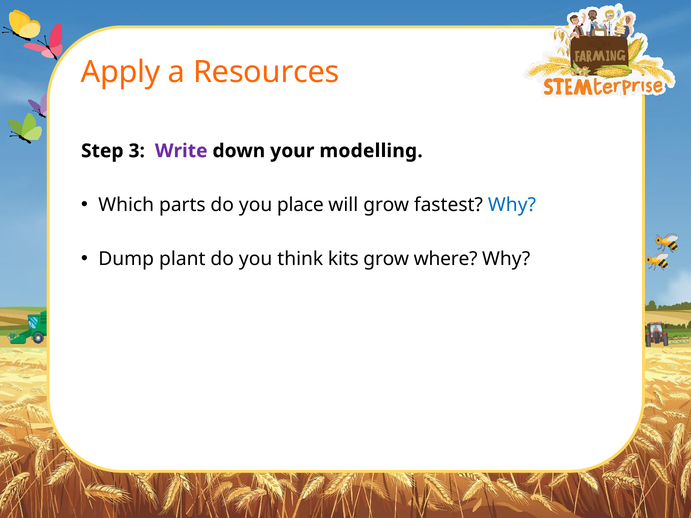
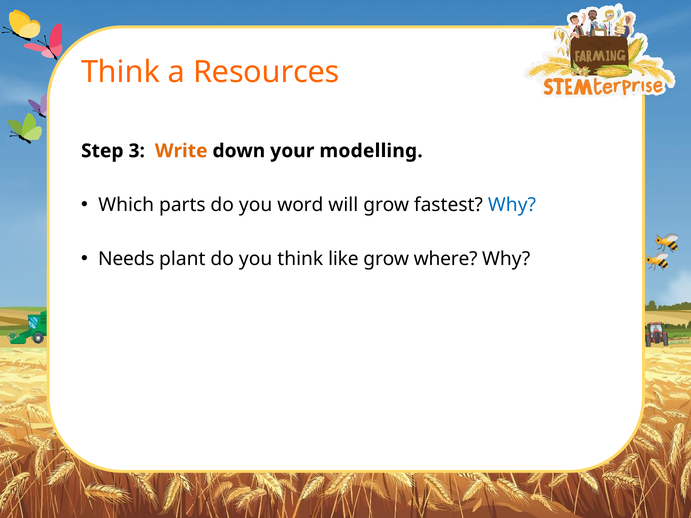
Apply at (121, 72): Apply -> Think
Write colour: purple -> orange
place: place -> word
Dump: Dump -> Needs
kits: kits -> like
